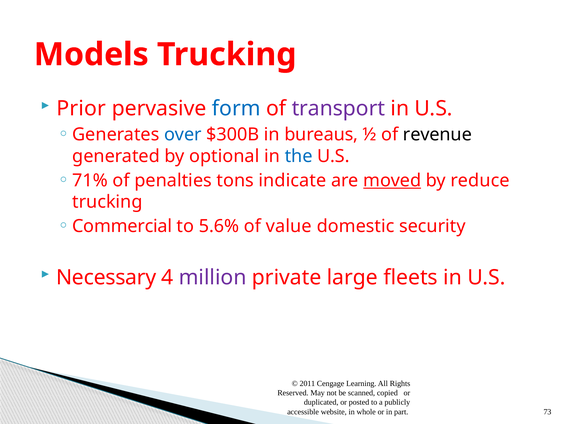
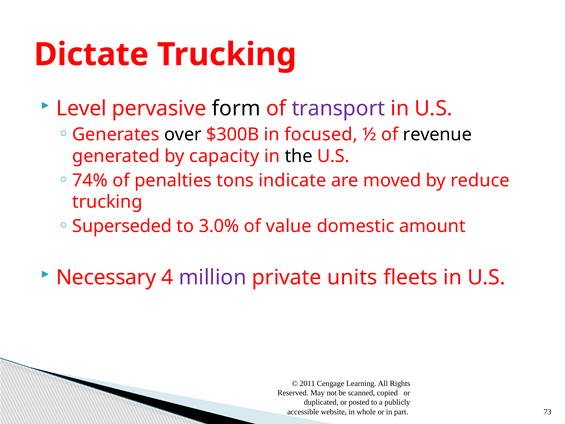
Models: Models -> Dictate
Prior: Prior -> Level
form colour: blue -> black
over colour: blue -> black
bureaus: bureaus -> focused
optional: optional -> capacity
the colour: blue -> black
71%: 71% -> 74%
moved underline: present -> none
Commercial: Commercial -> Superseded
5.6%: 5.6% -> 3.0%
security: security -> amount
large: large -> units
